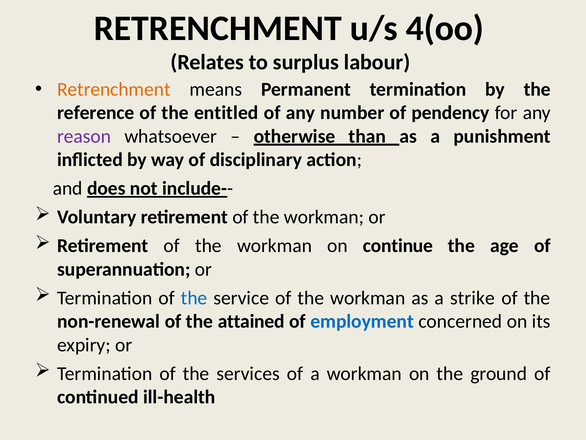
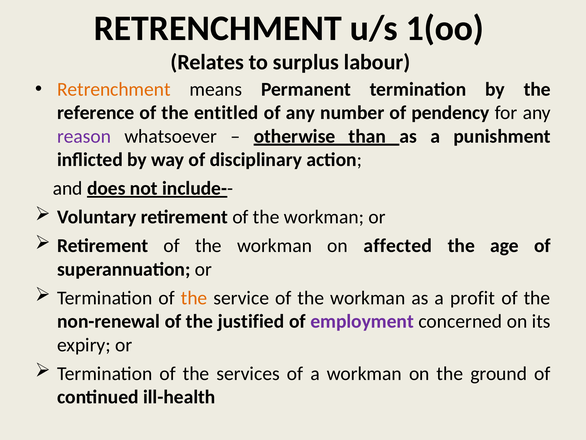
4(oo: 4(oo -> 1(oo
continue: continue -> affected
the at (194, 298) colour: blue -> orange
strike: strike -> profit
attained: attained -> justified
employment colour: blue -> purple
